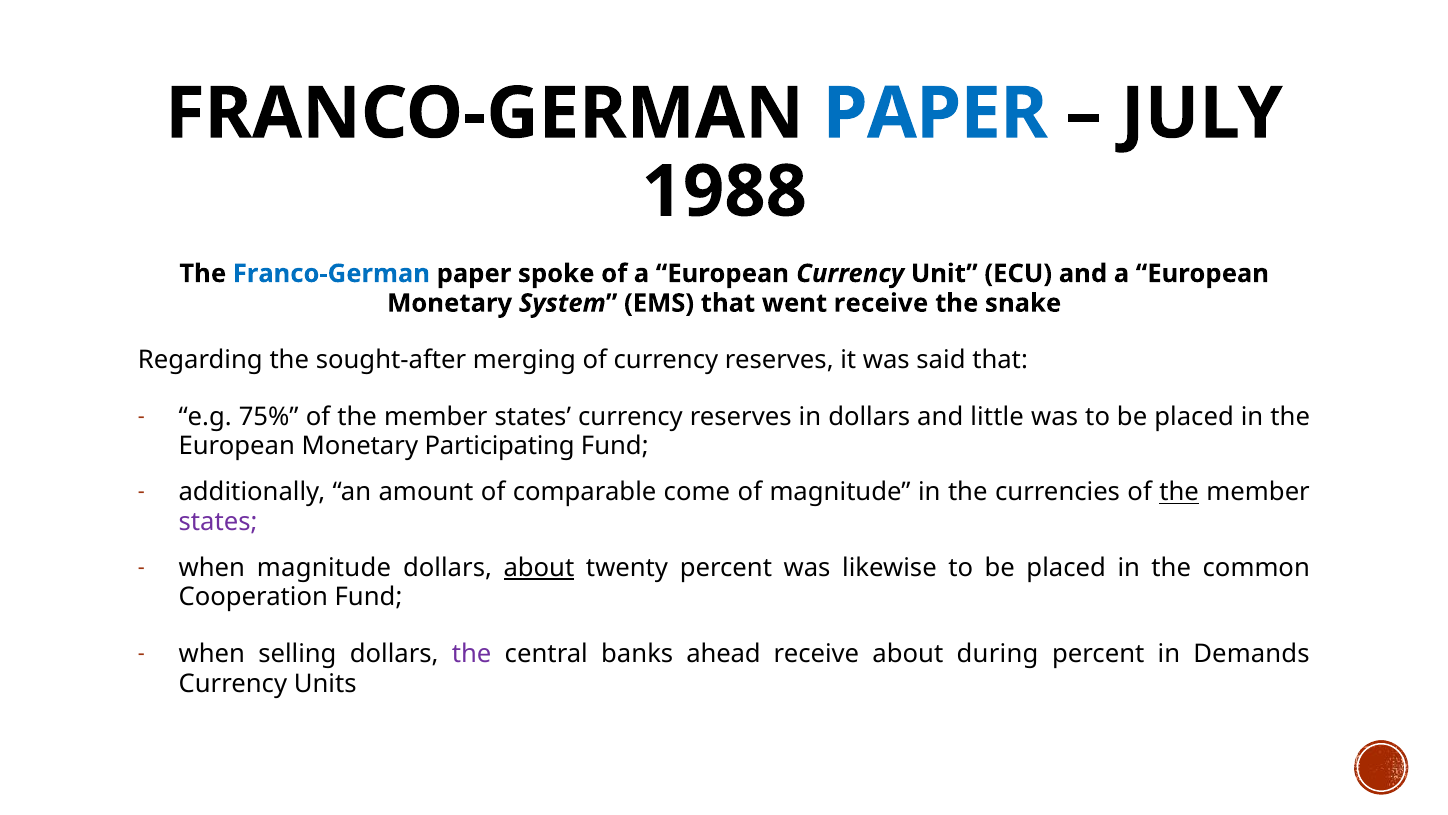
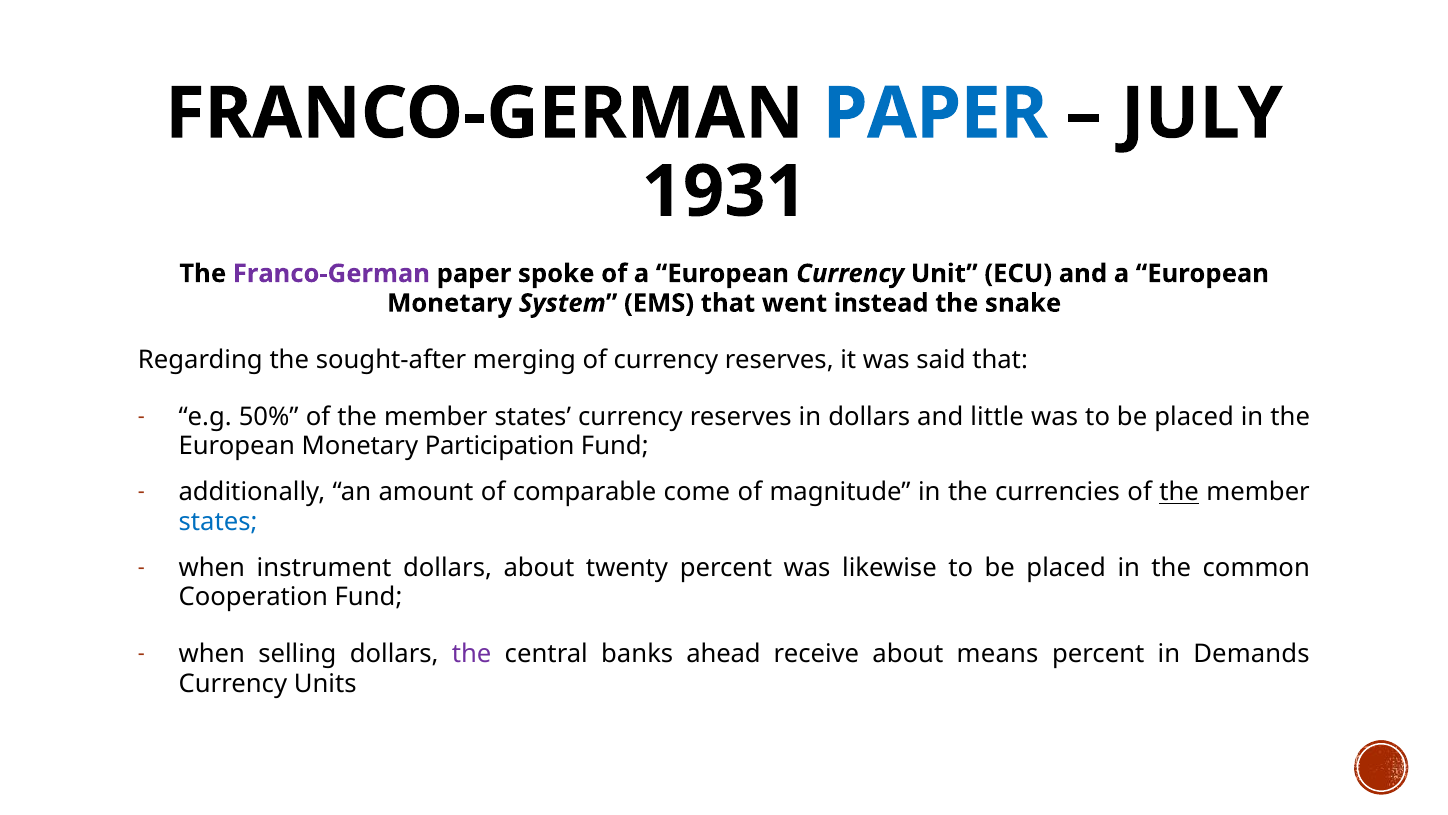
1988: 1988 -> 1931
Franco-German at (331, 273) colour: blue -> purple
went receive: receive -> instead
75%: 75% -> 50%
Participating: Participating -> Participation
states at (218, 522) colour: purple -> blue
when magnitude: magnitude -> instrument
about at (539, 567) underline: present -> none
during: during -> means
